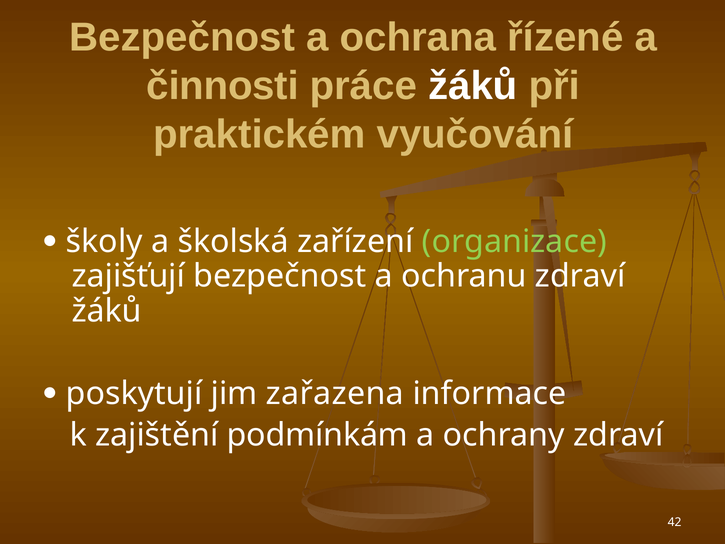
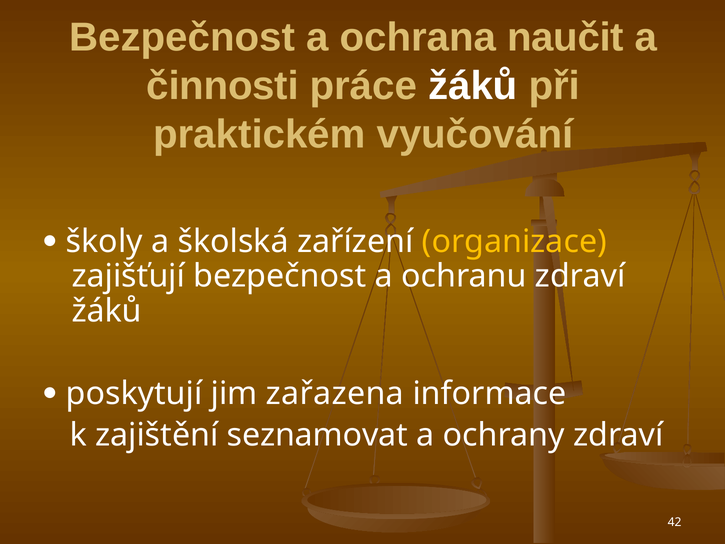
řízené: řízené -> naučit
organizace colour: light green -> yellow
podmínkám: podmínkám -> seznamovat
